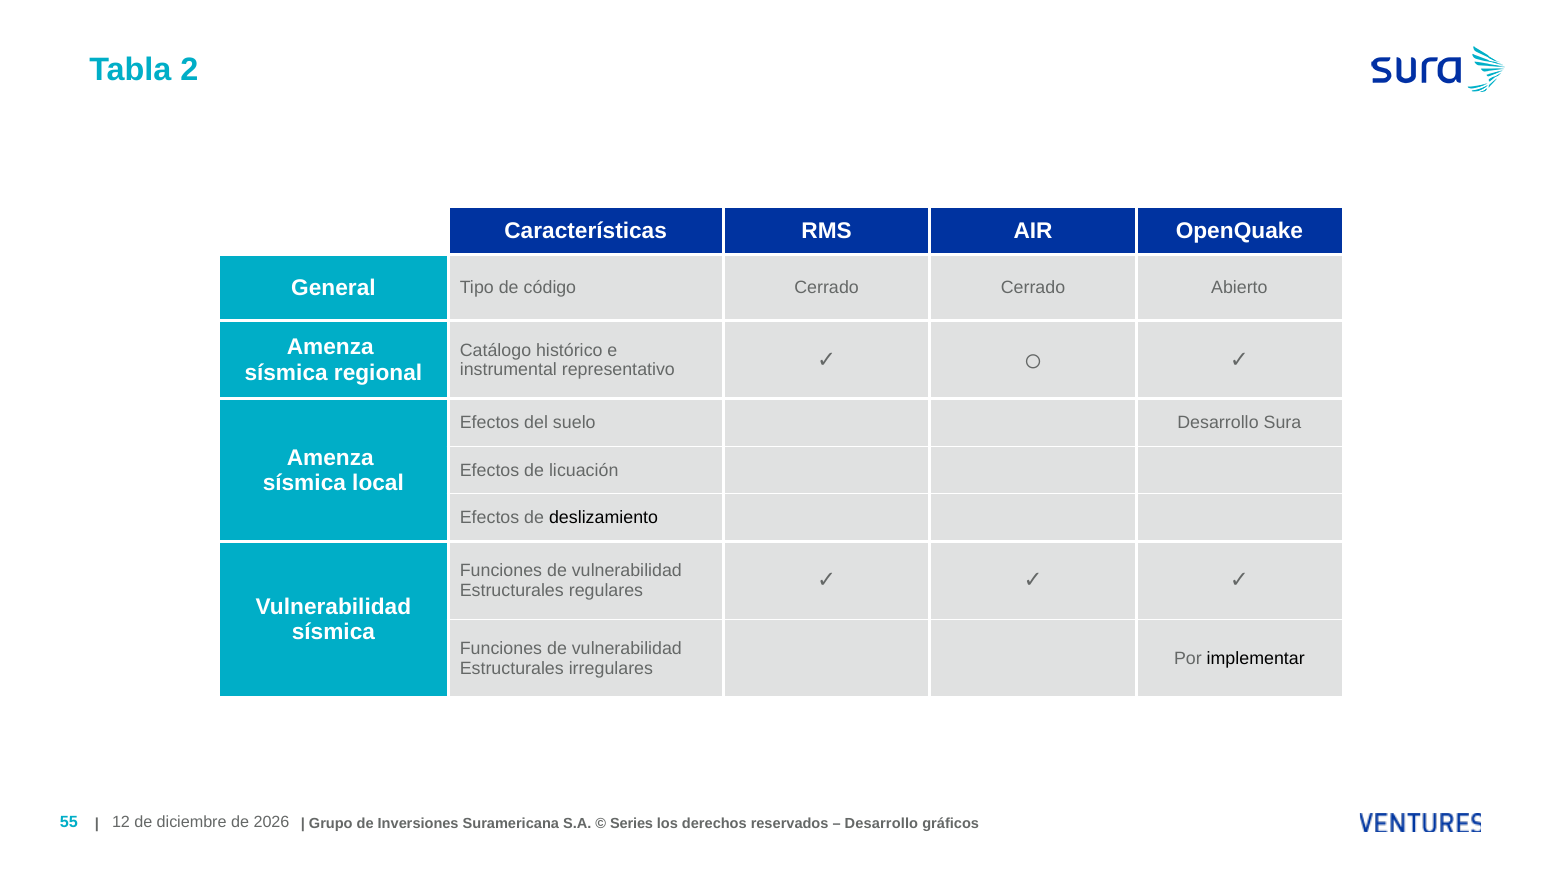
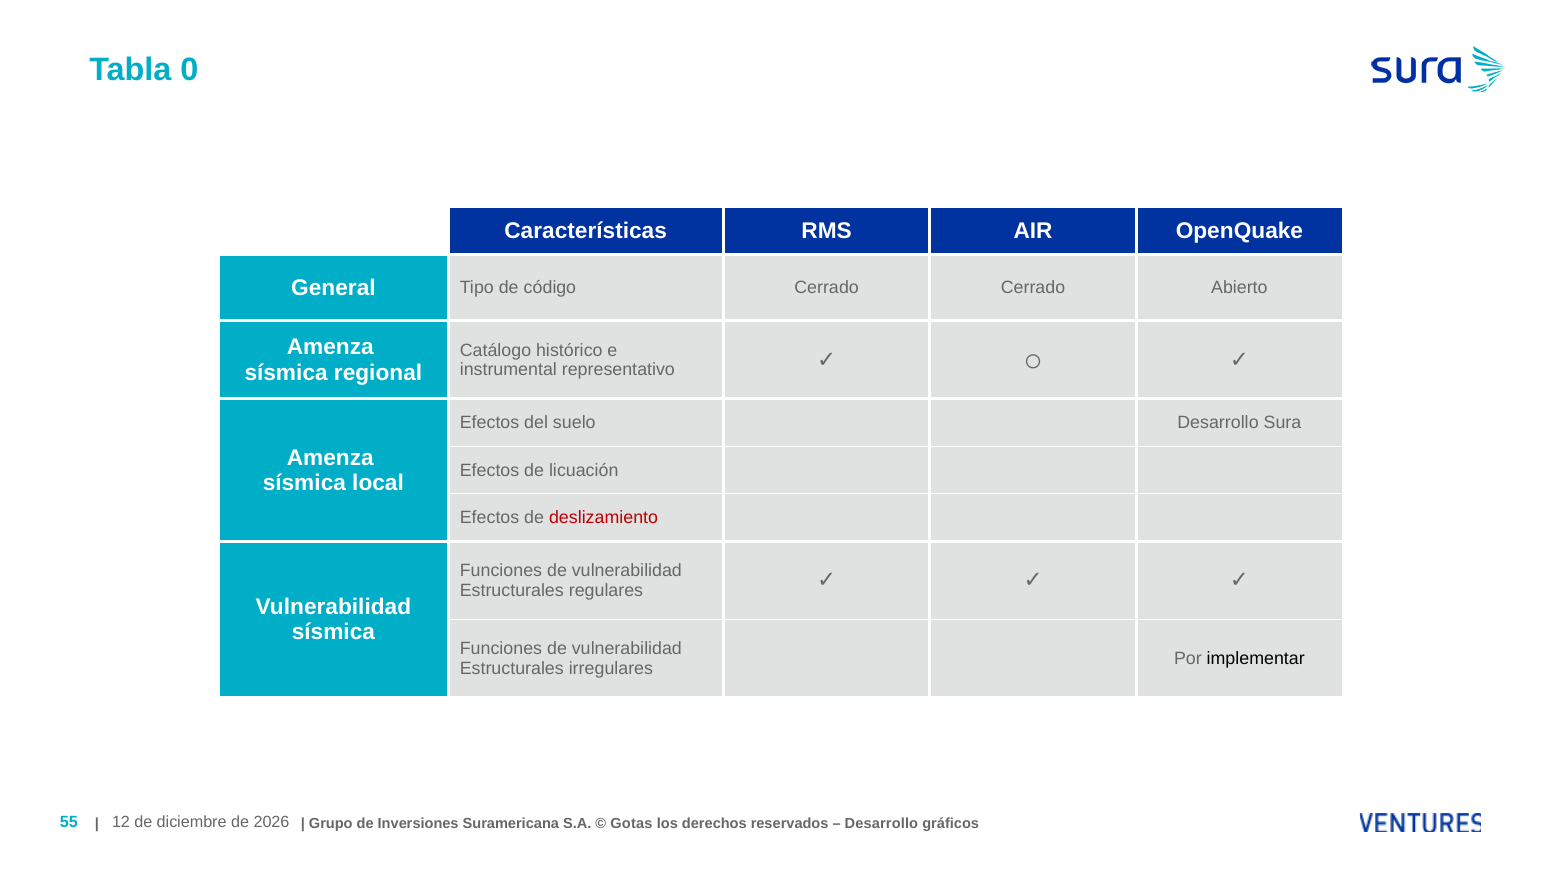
2: 2 -> 0
deslizamiento colour: black -> red
Series: Series -> Gotas
